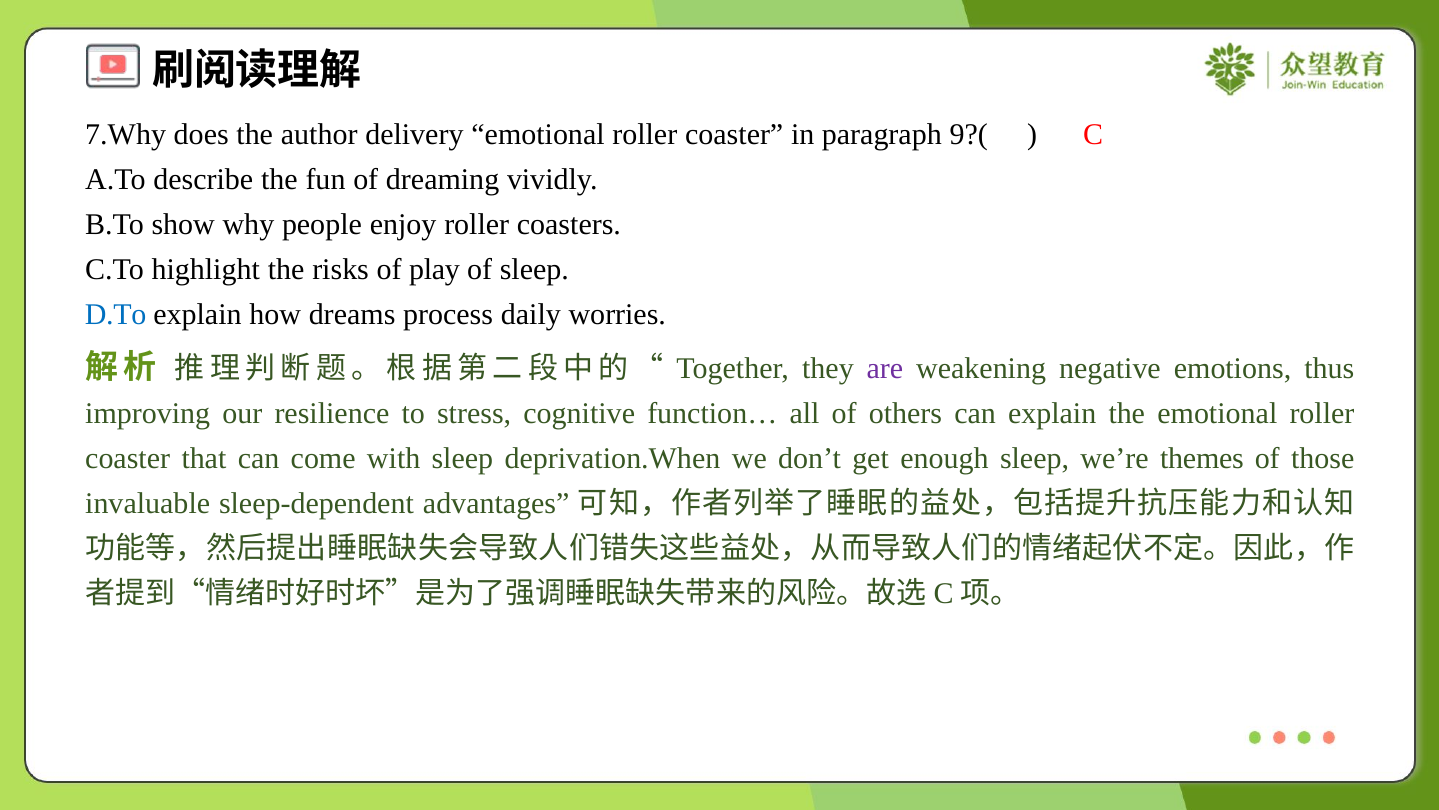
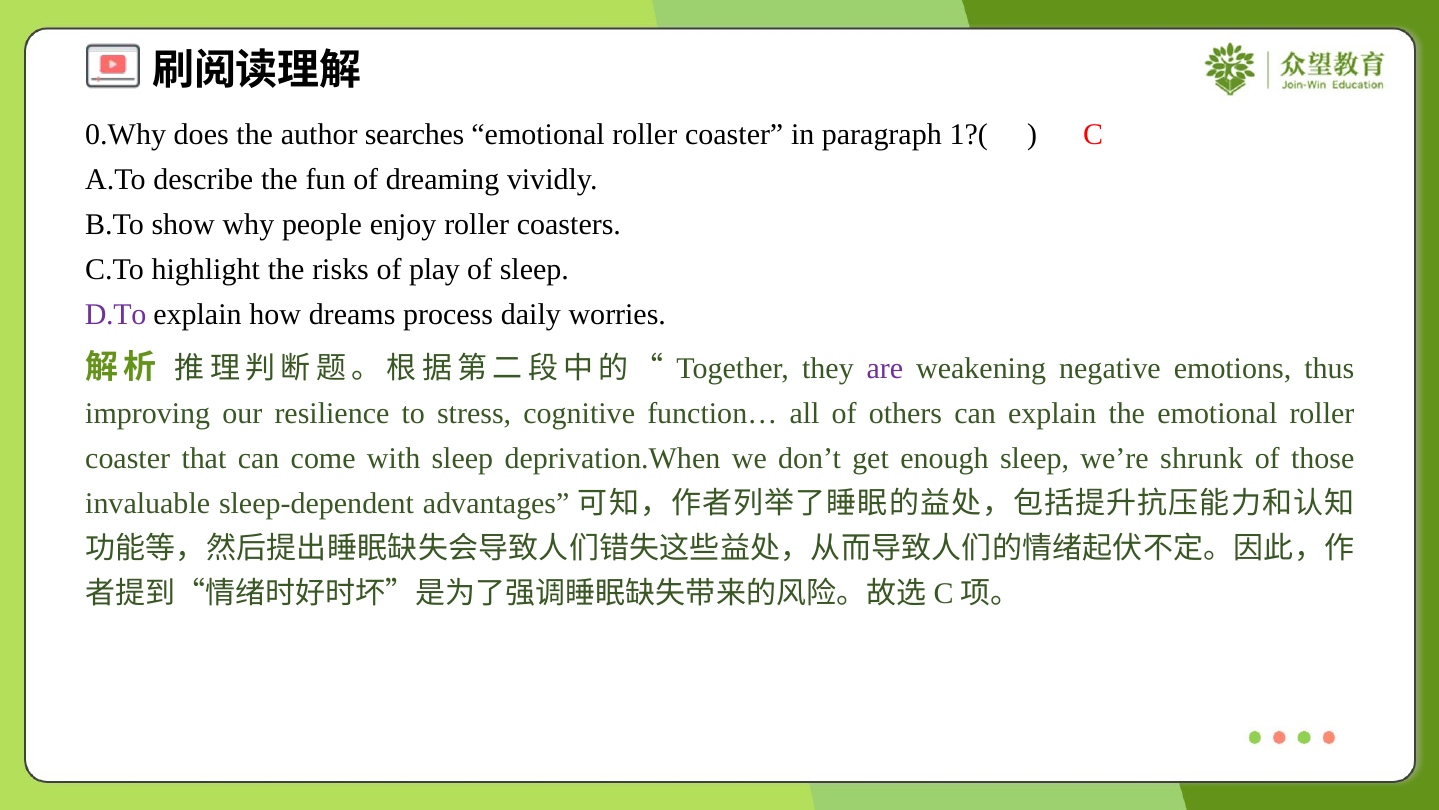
7.Why: 7.Why -> 0.Why
delivery: delivery -> searches
9?(: 9?( -> 1?(
D.To colour: blue -> purple
themes: themes -> shrunk
